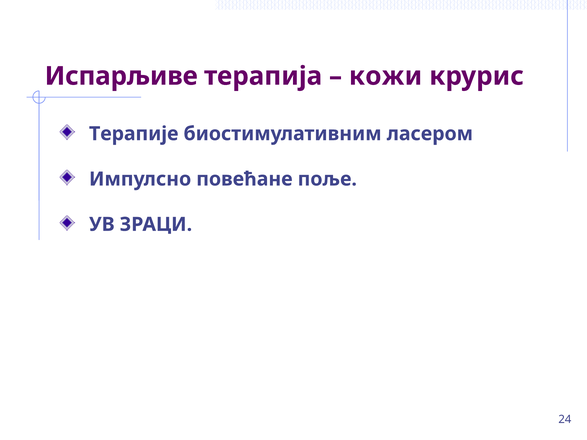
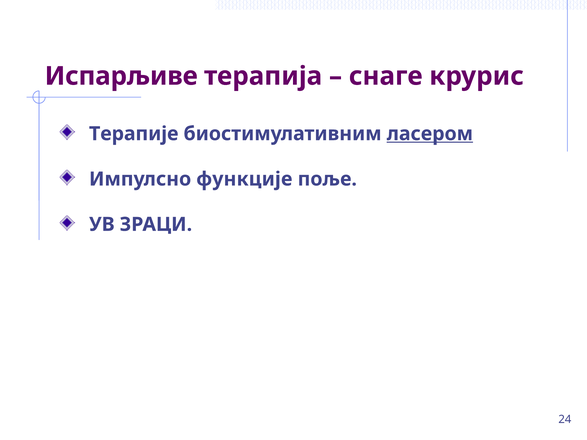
кожи: кожи -> снаге
ласером underline: none -> present
повећане: повећане -> функције
